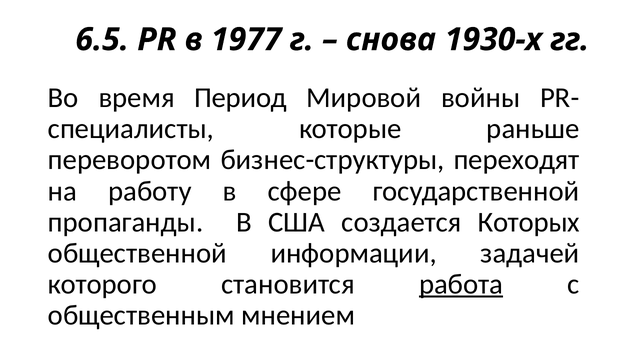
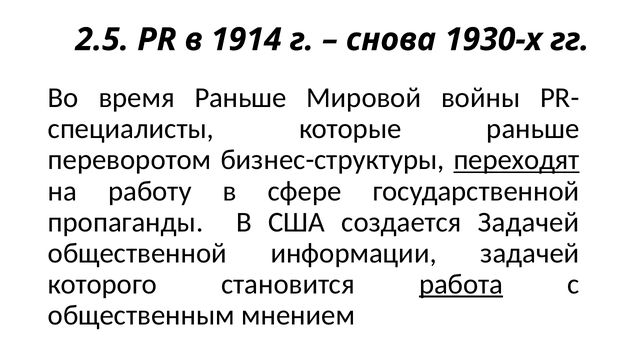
6.5: 6.5 -> 2.5
1977: 1977 -> 1914
время Период: Период -> Раньше
переходят underline: none -> present
создается Которых: Которых -> Задачей
